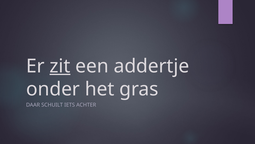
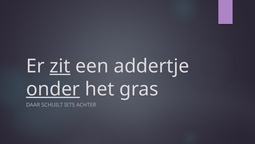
onder underline: none -> present
